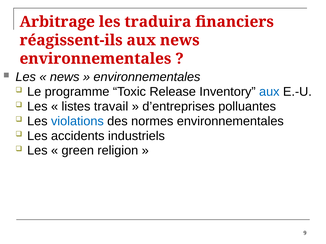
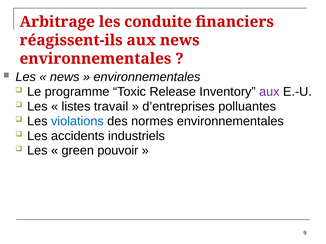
traduira: traduira -> conduite
aux at (269, 92) colour: blue -> purple
religion: religion -> pouvoir
